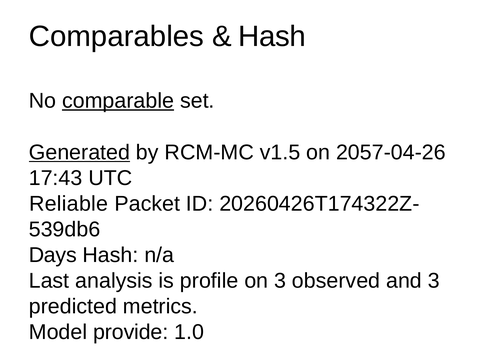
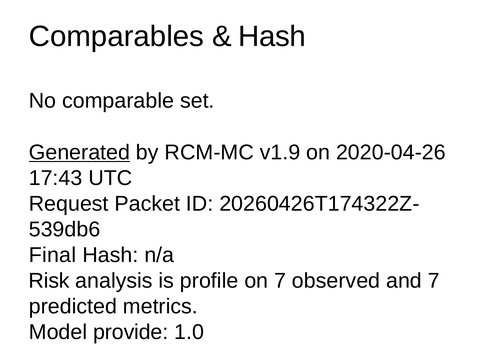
comparable underline: present -> none
v1.5: v1.5 -> v1.9
2057-04-26: 2057-04-26 -> 2020-04-26
Reliable: Reliable -> Request
Days: Days -> Final
Last: Last -> Risk
on 3: 3 -> 7
and 3: 3 -> 7
